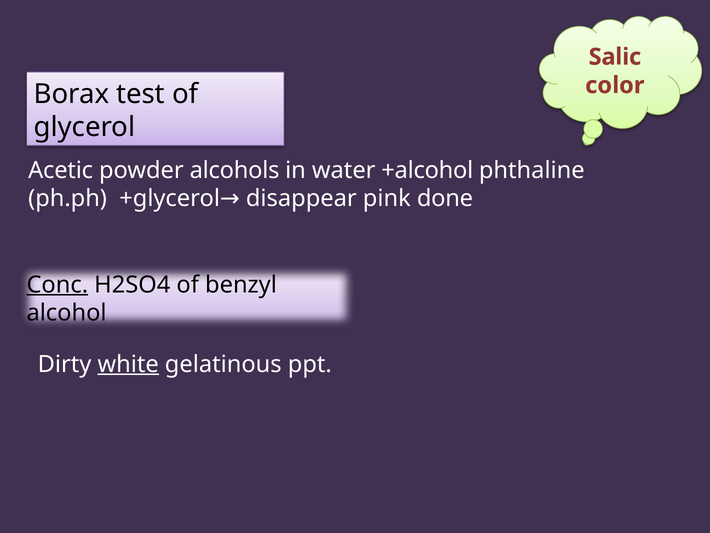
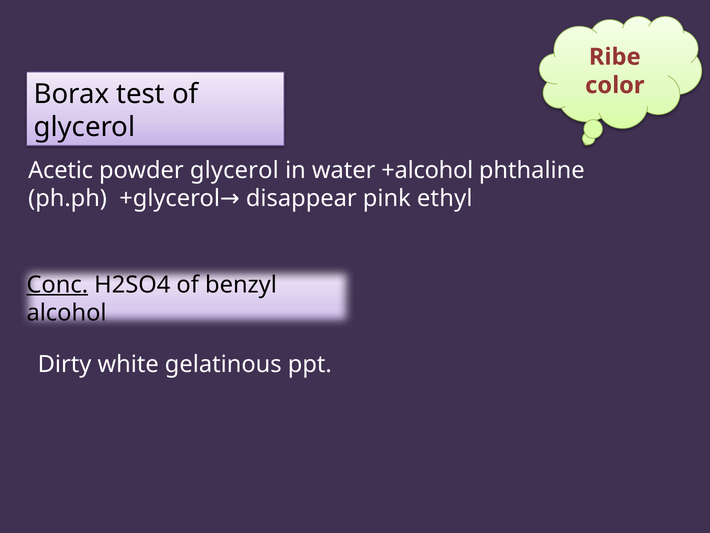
Salic: Salic -> Ribe
powder alcohols: alcohols -> glycerol
done: done -> ethyl
white underline: present -> none
